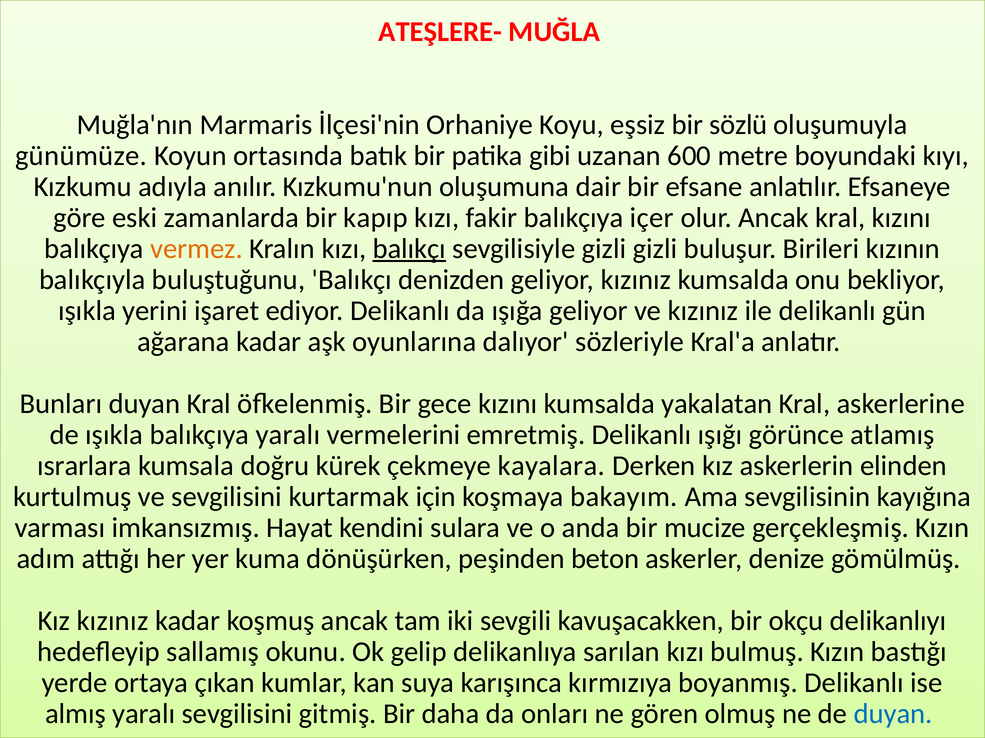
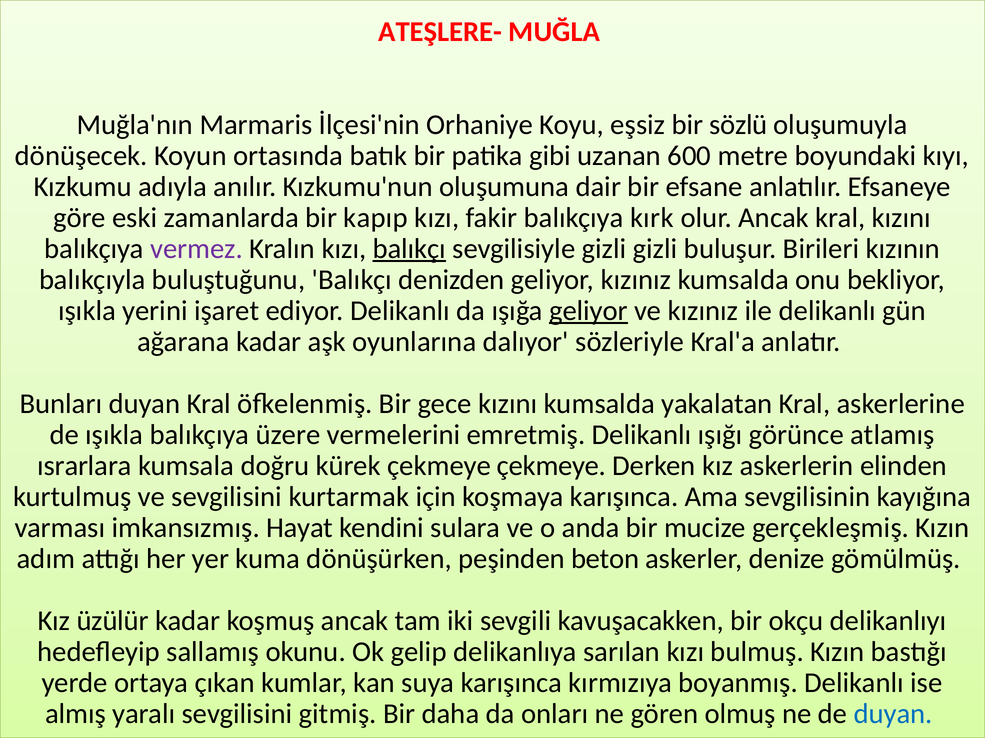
günümüze: günümüze -> dönüşecek
içer: içer -> kırk
vermez colour: orange -> purple
geliyor at (589, 311) underline: none -> present
balıkçıya yaralı: yaralı -> üzere
çekmeye kayalara: kayalara -> çekmeye
koşmaya bakayım: bakayım -> karışınca
Kız kızınız: kızınız -> üzülür
